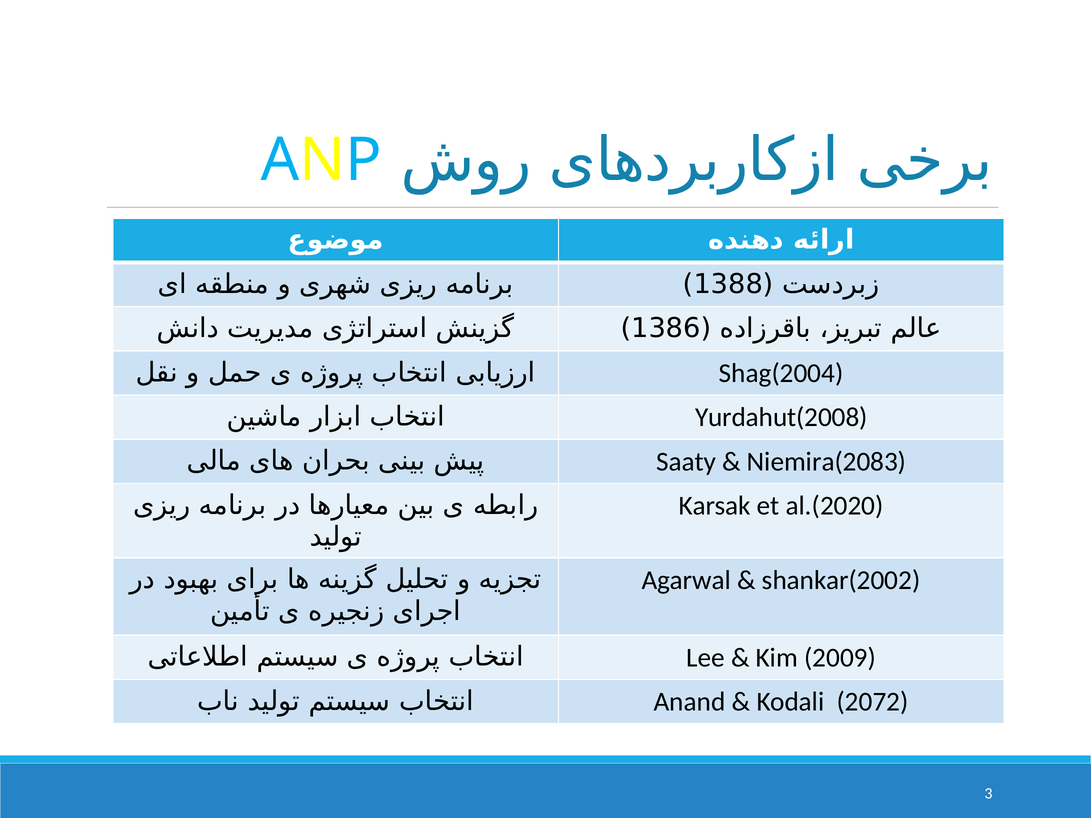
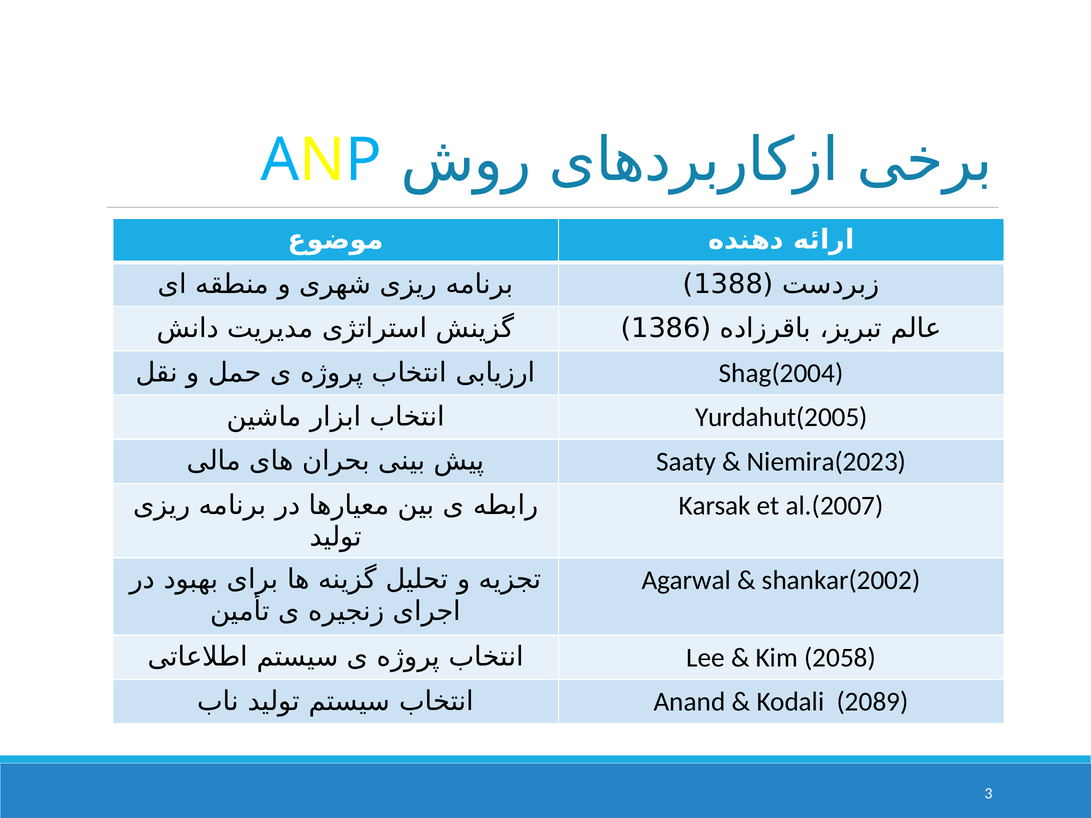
Yurdahut(2008: Yurdahut(2008 -> Yurdahut(2005
Niemira(2083: Niemira(2083 -> Niemira(2023
al.(2020: al.(2020 -> al.(2007
2009: 2009 -> 2058
2072: 2072 -> 2089
